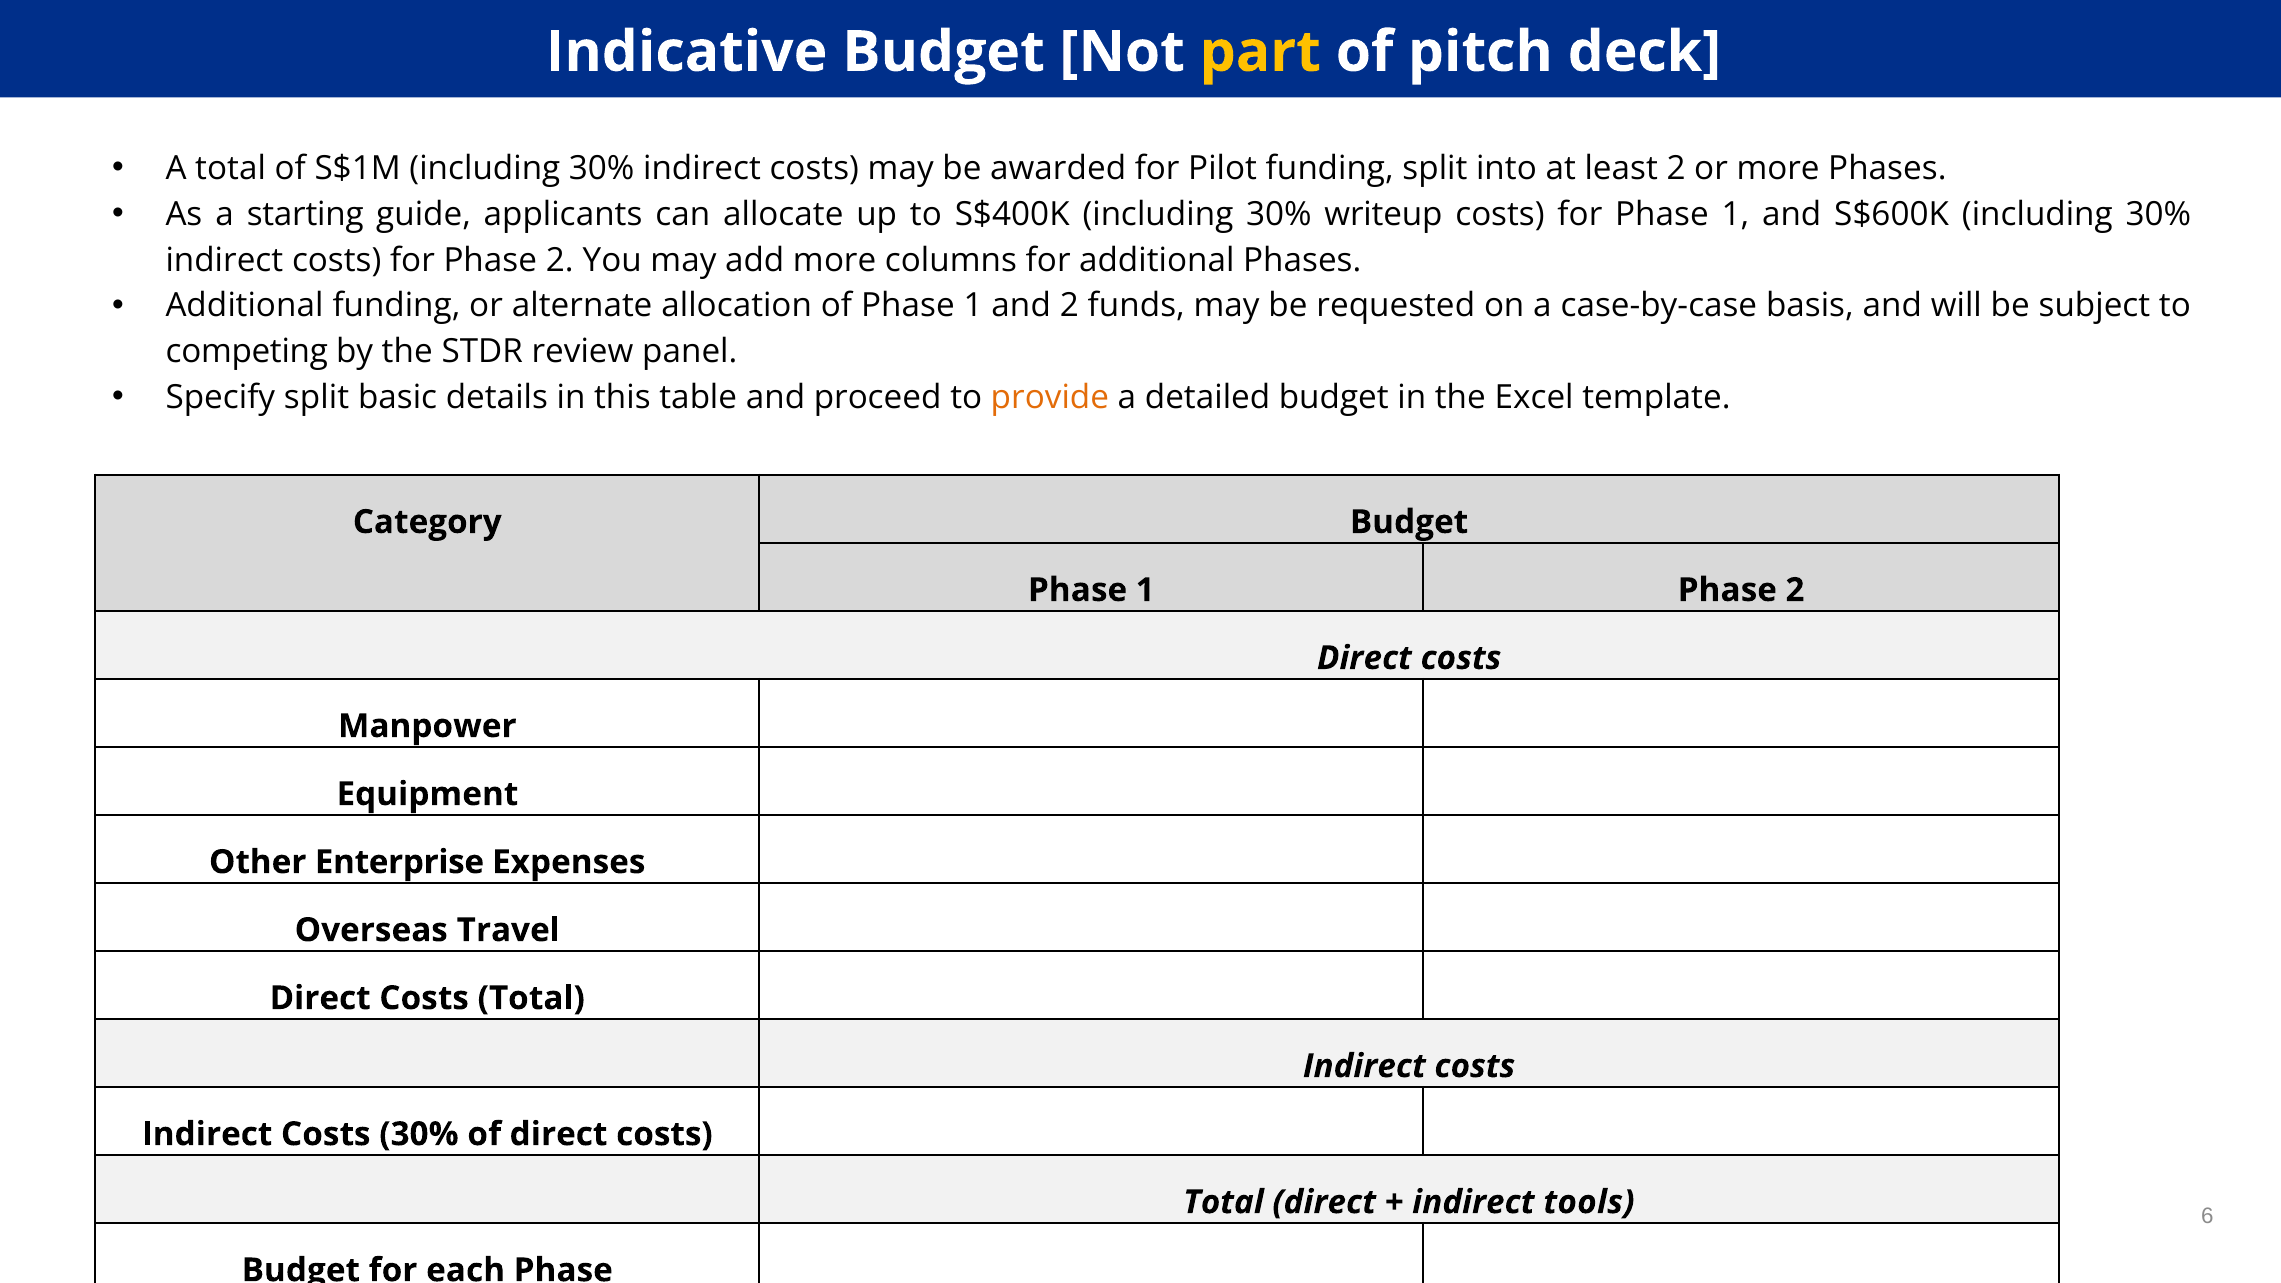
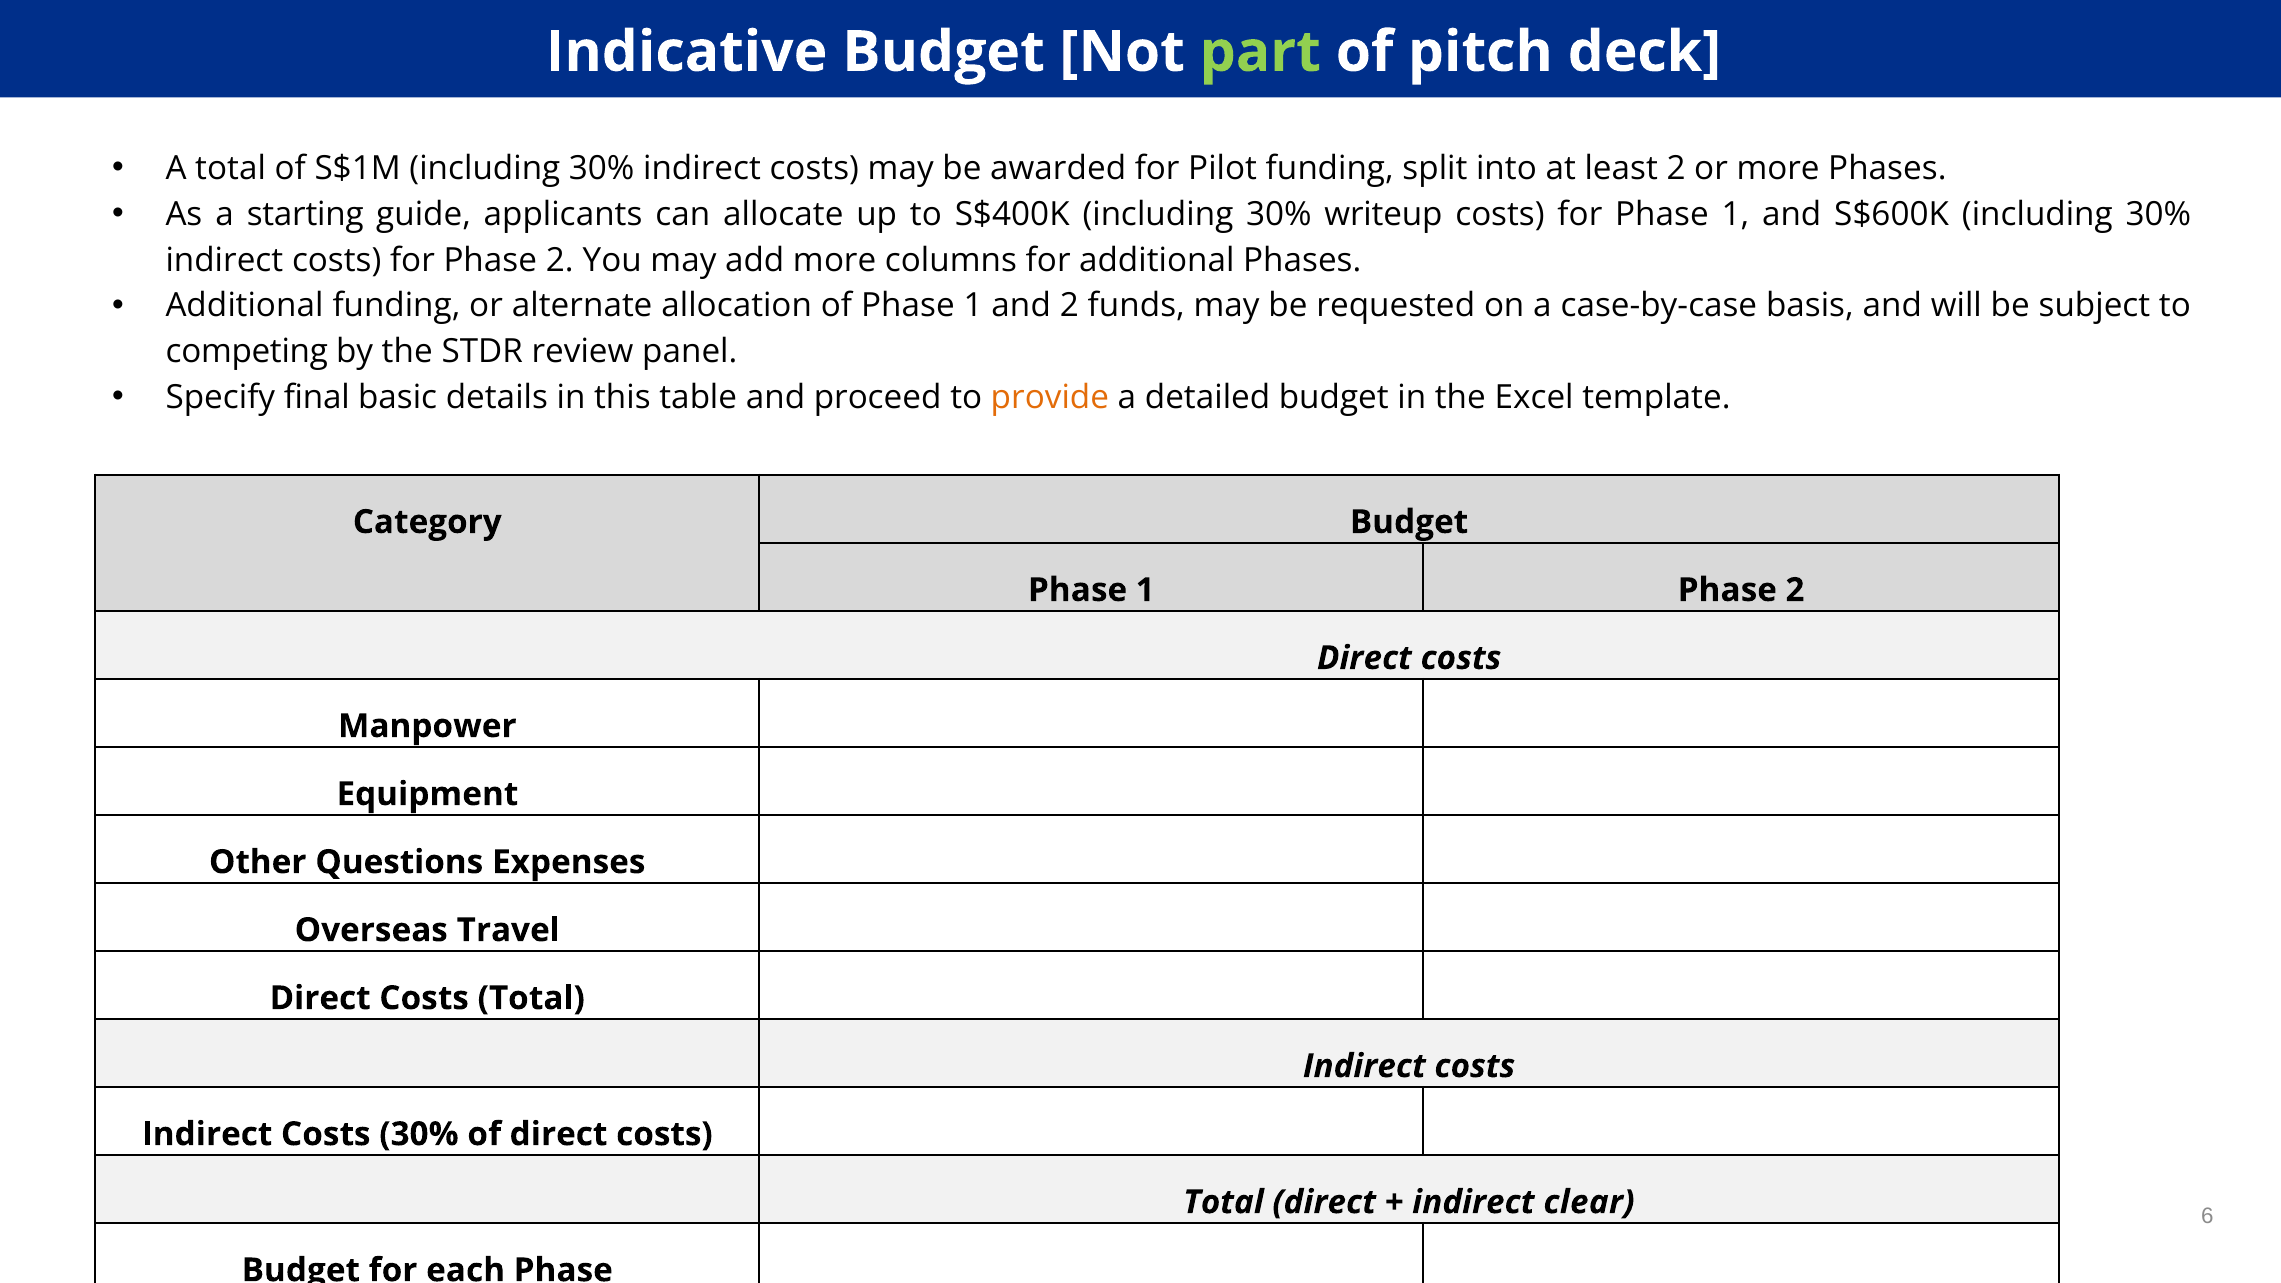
part colour: yellow -> light green
Specify split: split -> final
Enterprise: Enterprise -> Questions
tools: tools -> clear
